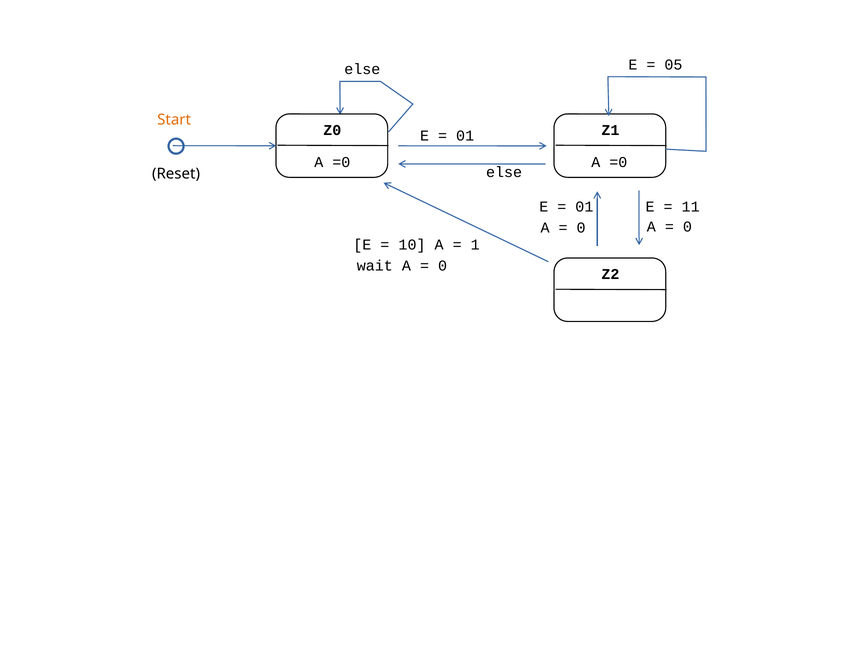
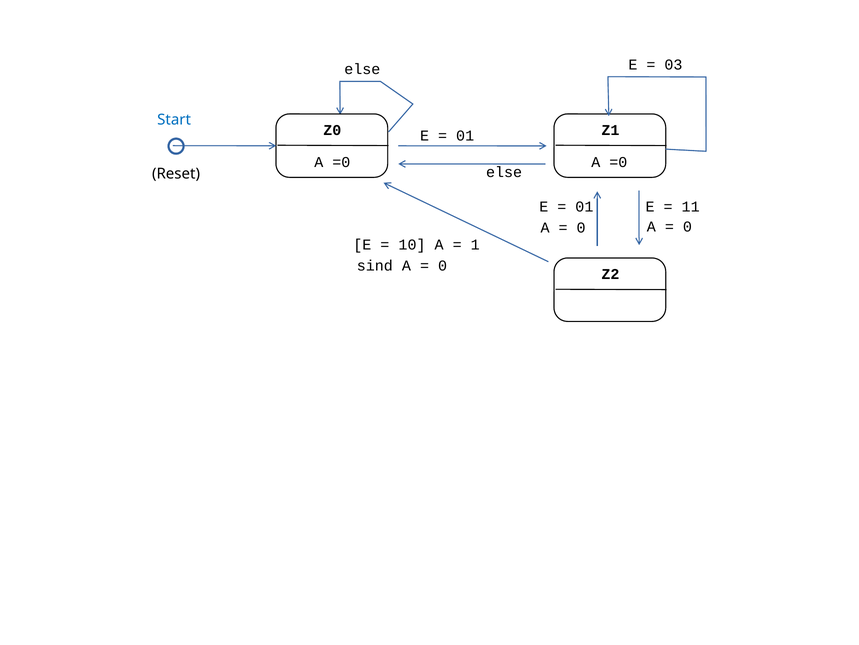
05: 05 -> 03
Start colour: orange -> blue
wait: wait -> sind
